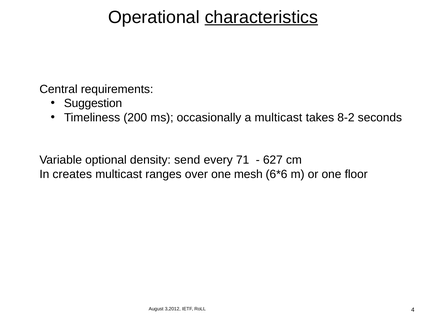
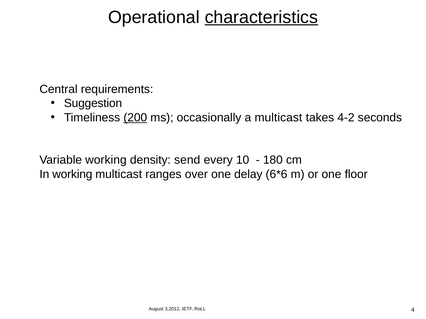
200 underline: none -> present
8-2: 8-2 -> 4-2
Variable optional: optional -> working
71: 71 -> 10
627: 627 -> 180
In creates: creates -> working
mesh: mesh -> delay
